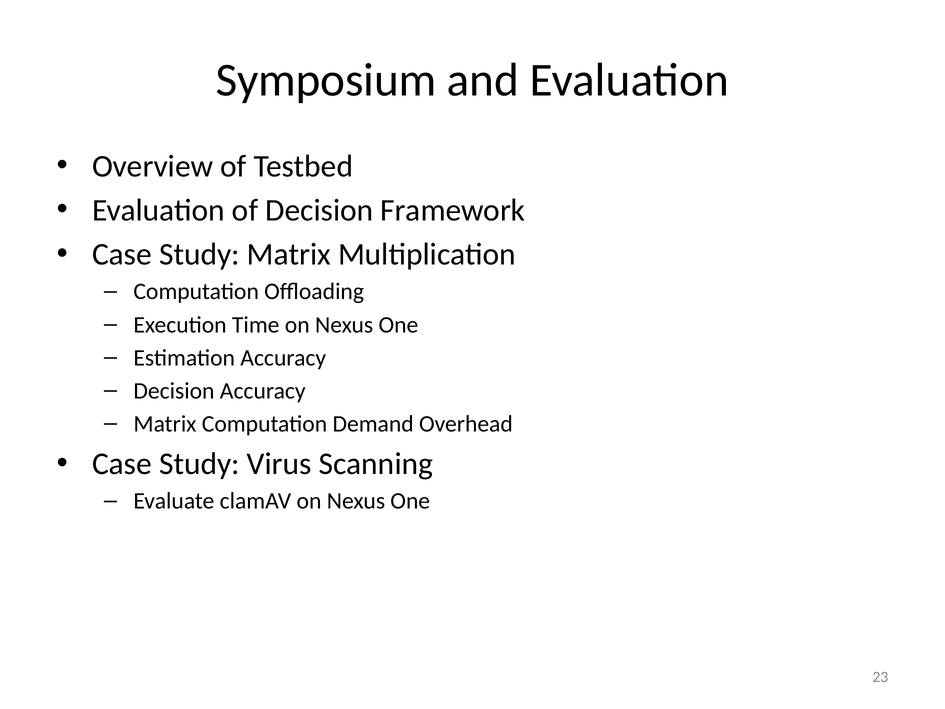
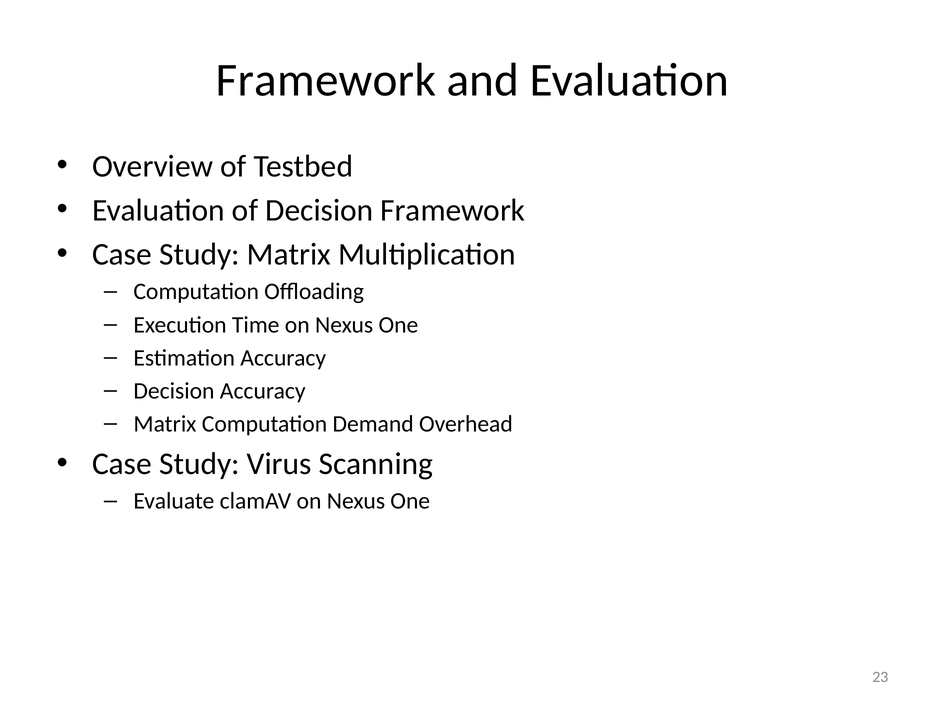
Symposium at (326, 80): Symposium -> Framework
